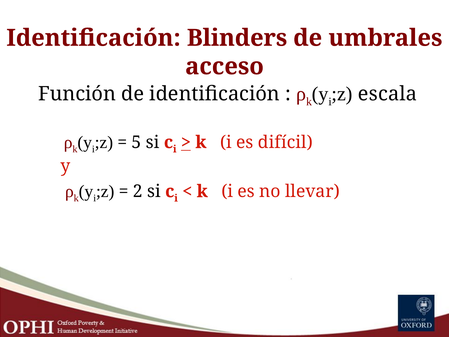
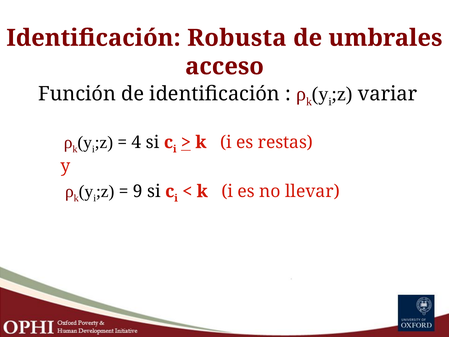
Blinders: Blinders -> Robusta
escala: escala -> variar
5: 5 -> 4
difícil: difícil -> restas
2: 2 -> 9
